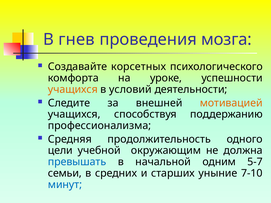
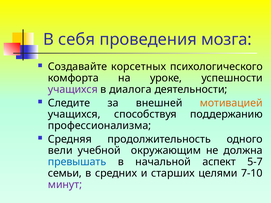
гнев: гнев -> себя
учащихся at (73, 90) colour: orange -> purple
условий: условий -> диалога
цели: цели -> вели
одним: одним -> аспект
уныние: уныние -> целями
минут colour: blue -> purple
